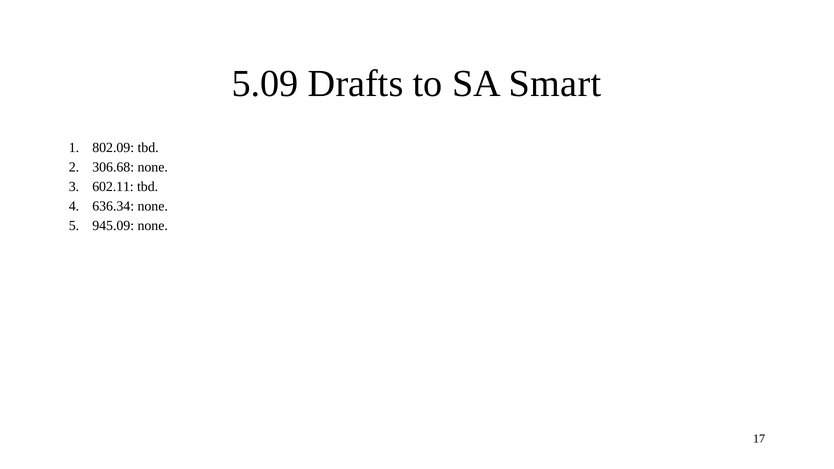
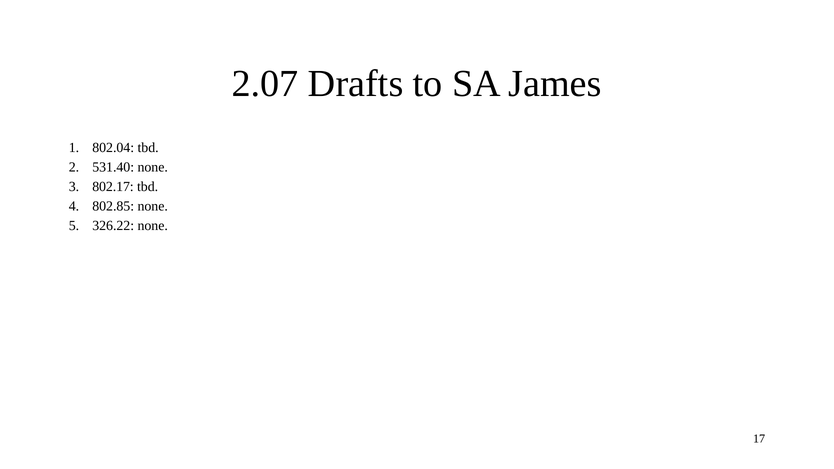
5.09: 5.09 -> 2.07
Smart: Smart -> James
802.09: 802.09 -> 802.04
306.68: 306.68 -> 531.40
602.11: 602.11 -> 802.17
636.34: 636.34 -> 802.85
945.09: 945.09 -> 326.22
